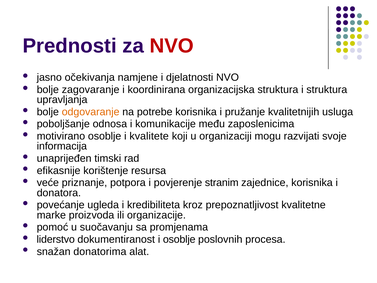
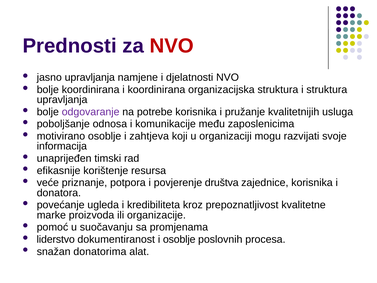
jasno očekivanja: očekivanja -> upravljanja
bolje zagovaranje: zagovaranje -> koordinirana
odgovaranje colour: orange -> purple
kvalitete: kvalitete -> zahtjeva
stranim: stranim -> društva
